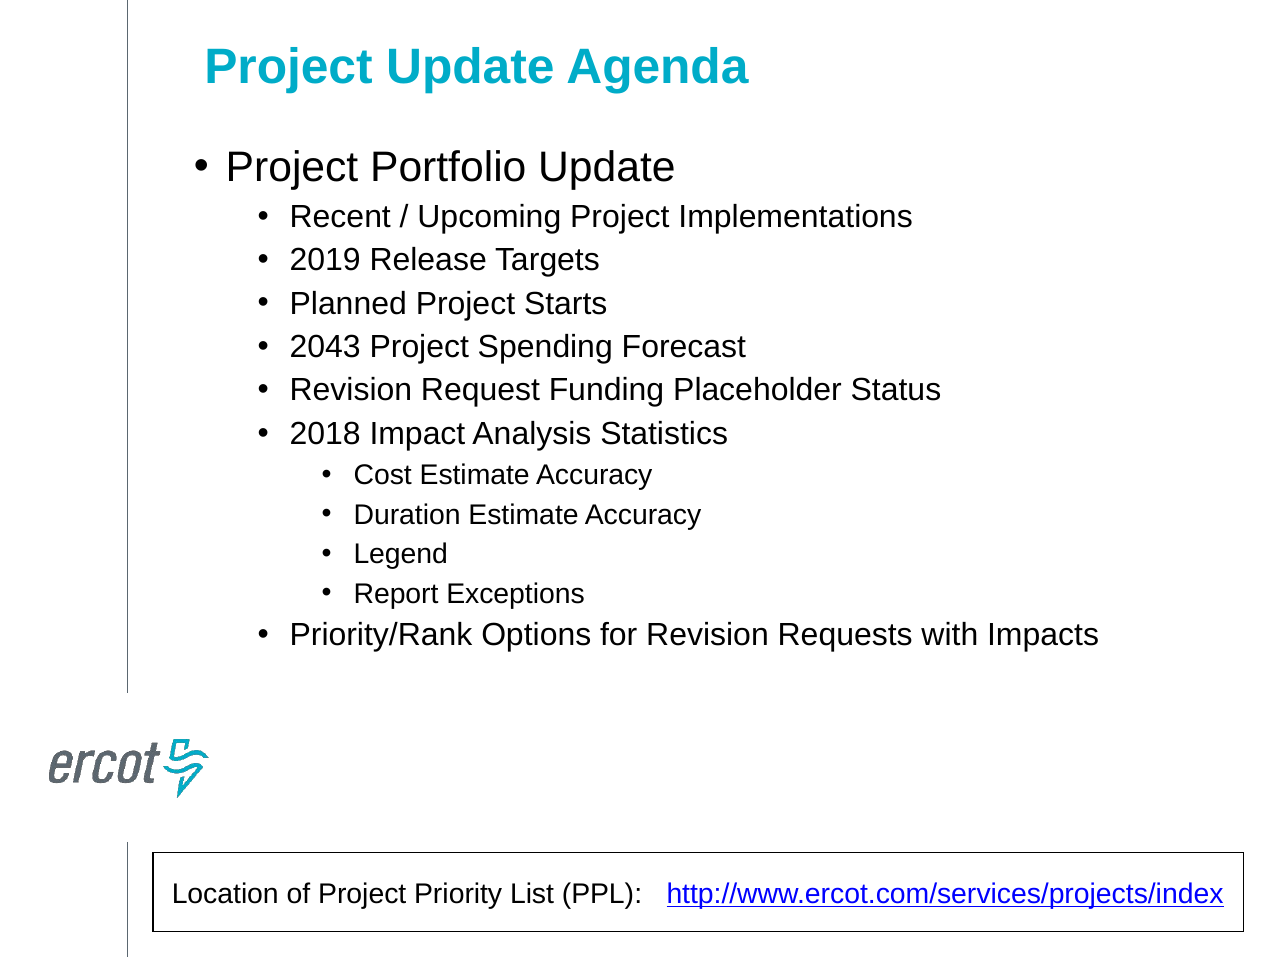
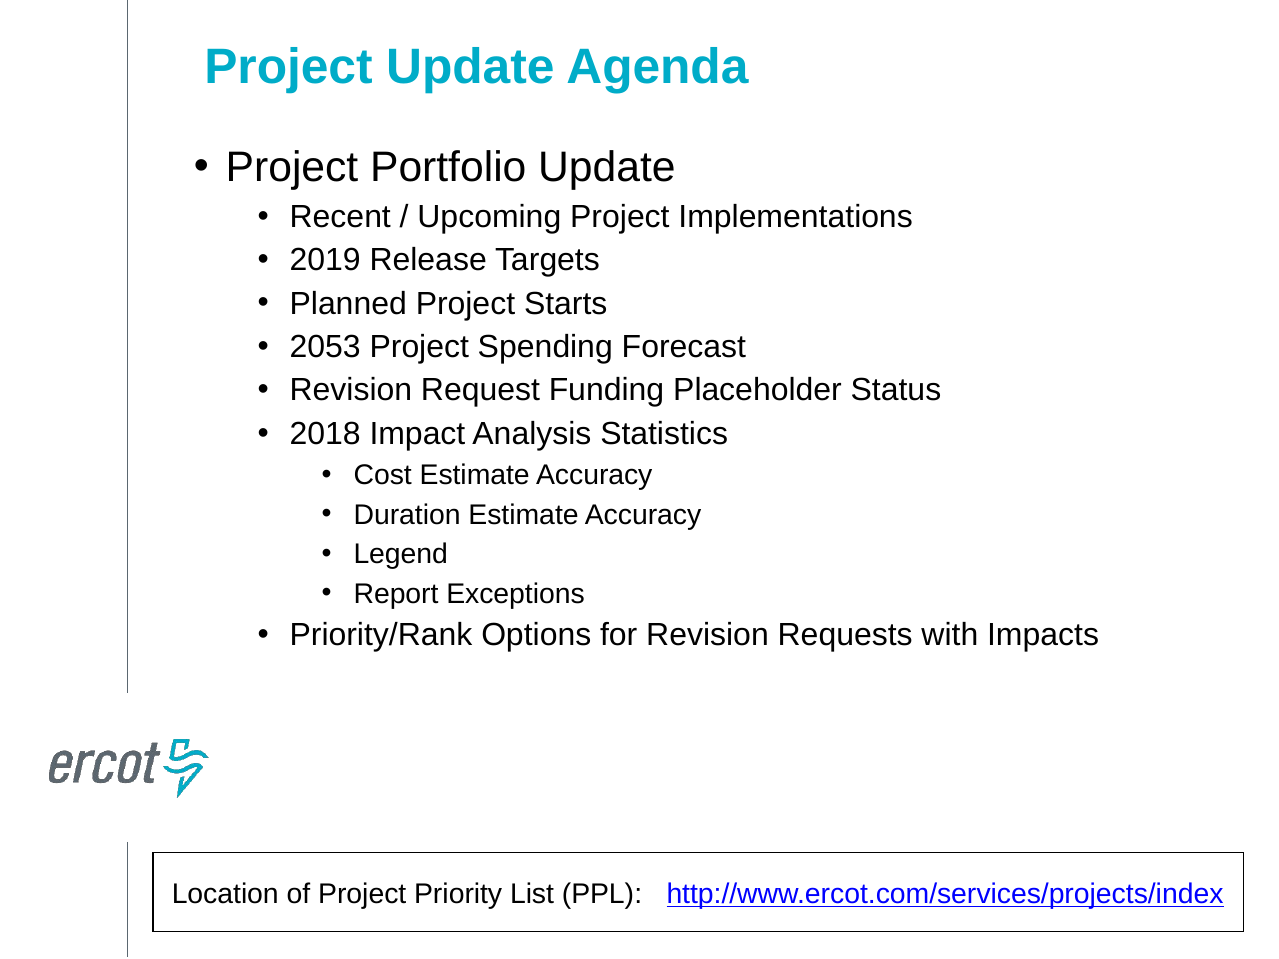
2043: 2043 -> 2053
